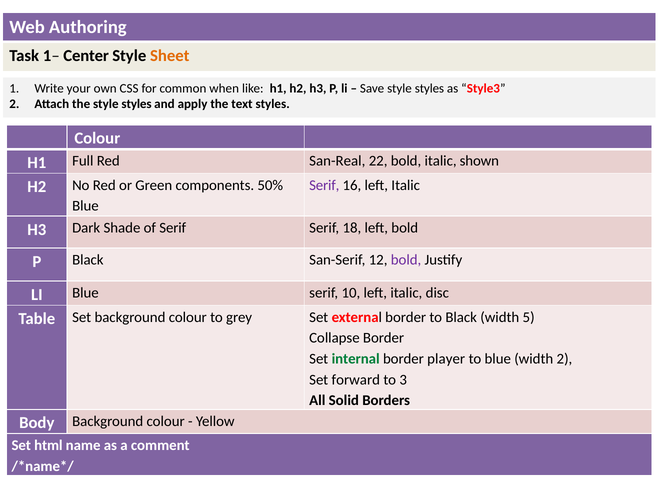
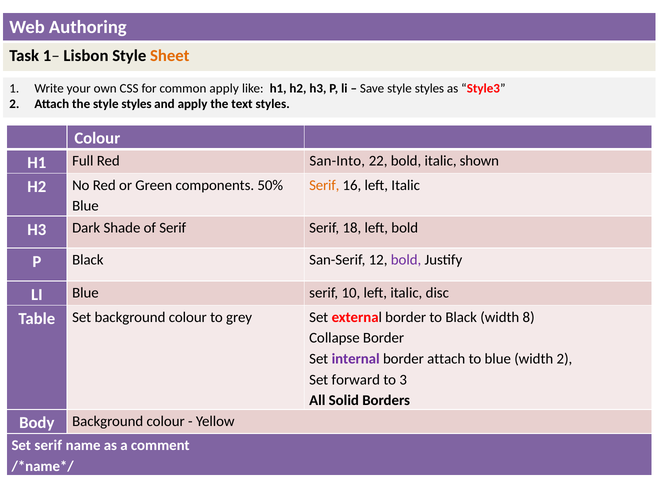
Center: Center -> Lisbon
common when: when -> apply
San-Real: San-Real -> San-Into
Serif at (324, 185) colour: purple -> orange
5: 5 -> 8
internal colour: green -> purple
border player: player -> attach
Set html: html -> serif
